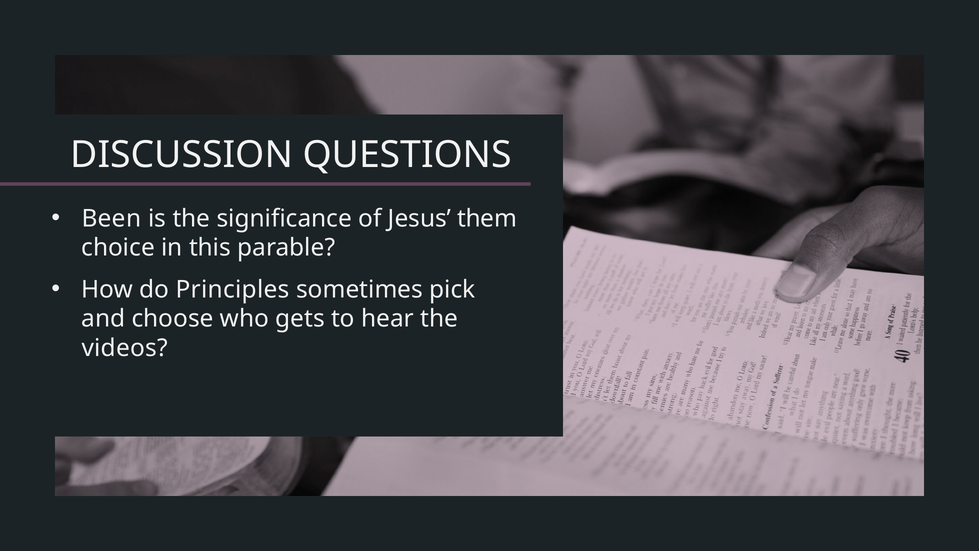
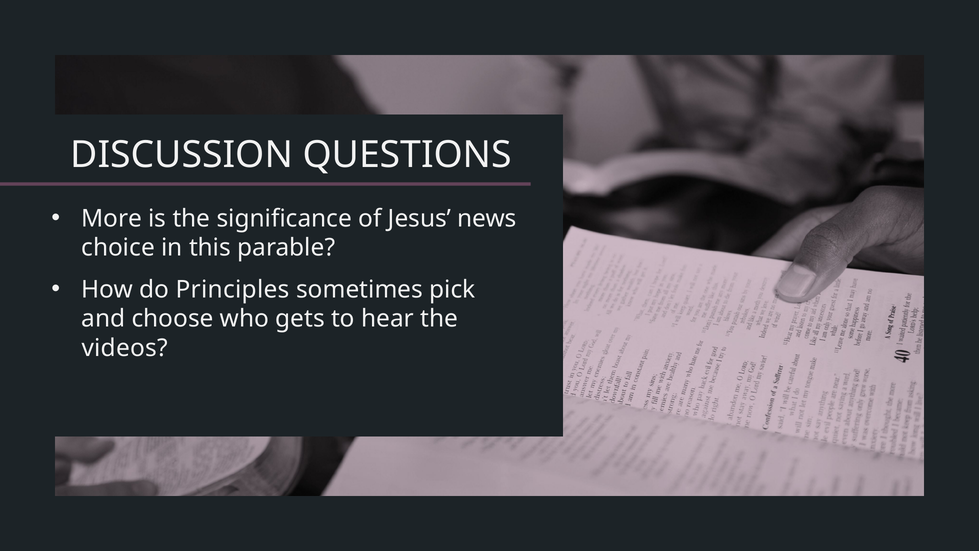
Been: Been -> More
them: them -> news
